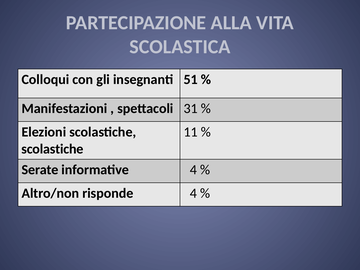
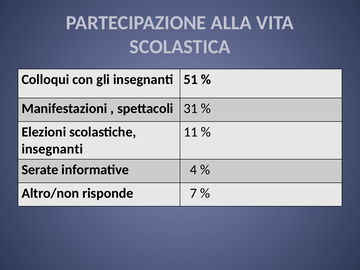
scolastiche at (52, 149): scolastiche -> insegnanti
risponde 4: 4 -> 7
